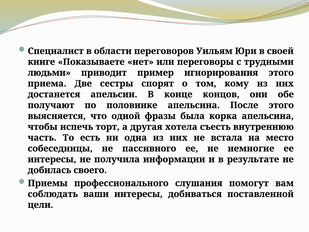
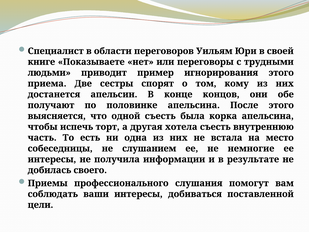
одной фразы: фразы -> съесть
пассивного: пассивного -> слушанием
